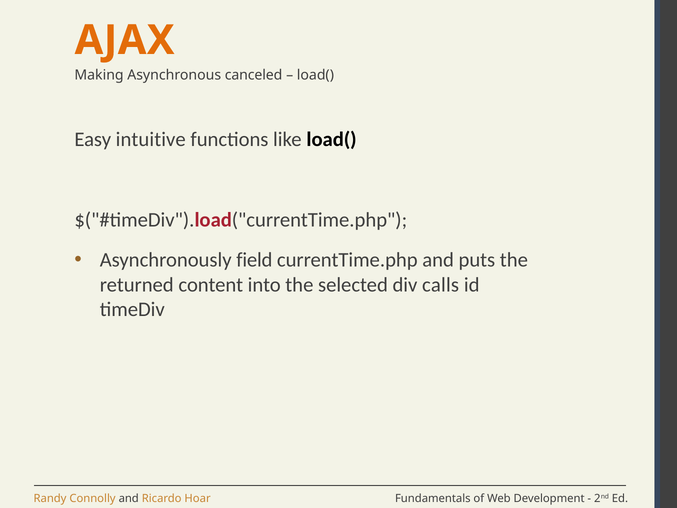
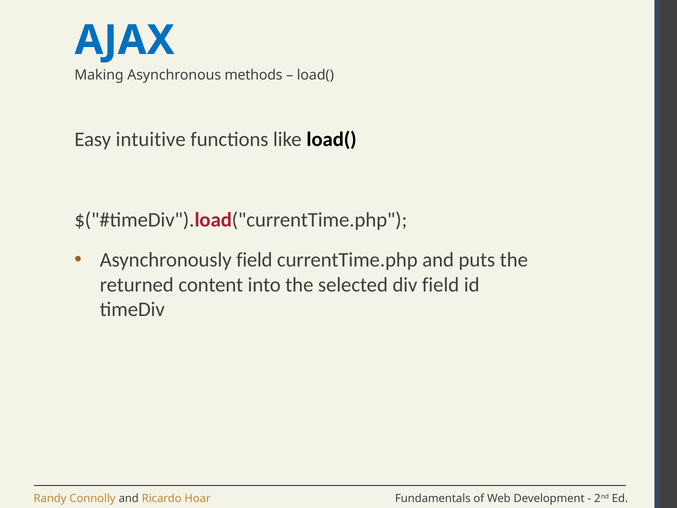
AJAX colour: orange -> blue
canceled: canceled -> methods
div calls: calls -> field
